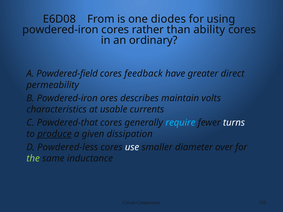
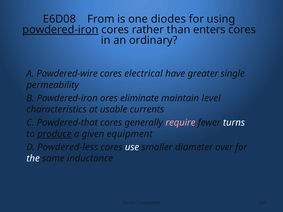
powdered-iron at (60, 30) underline: none -> present
ability: ability -> enters
Powdered-field: Powdered-field -> Powdered-wire
feedback: feedback -> electrical
direct: direct -> single
describes: describes -> eliminate
volts: volts -> level
require colour: light blue -> pink
dissipation: dissipation -> equipment
the colour: light green -> white
